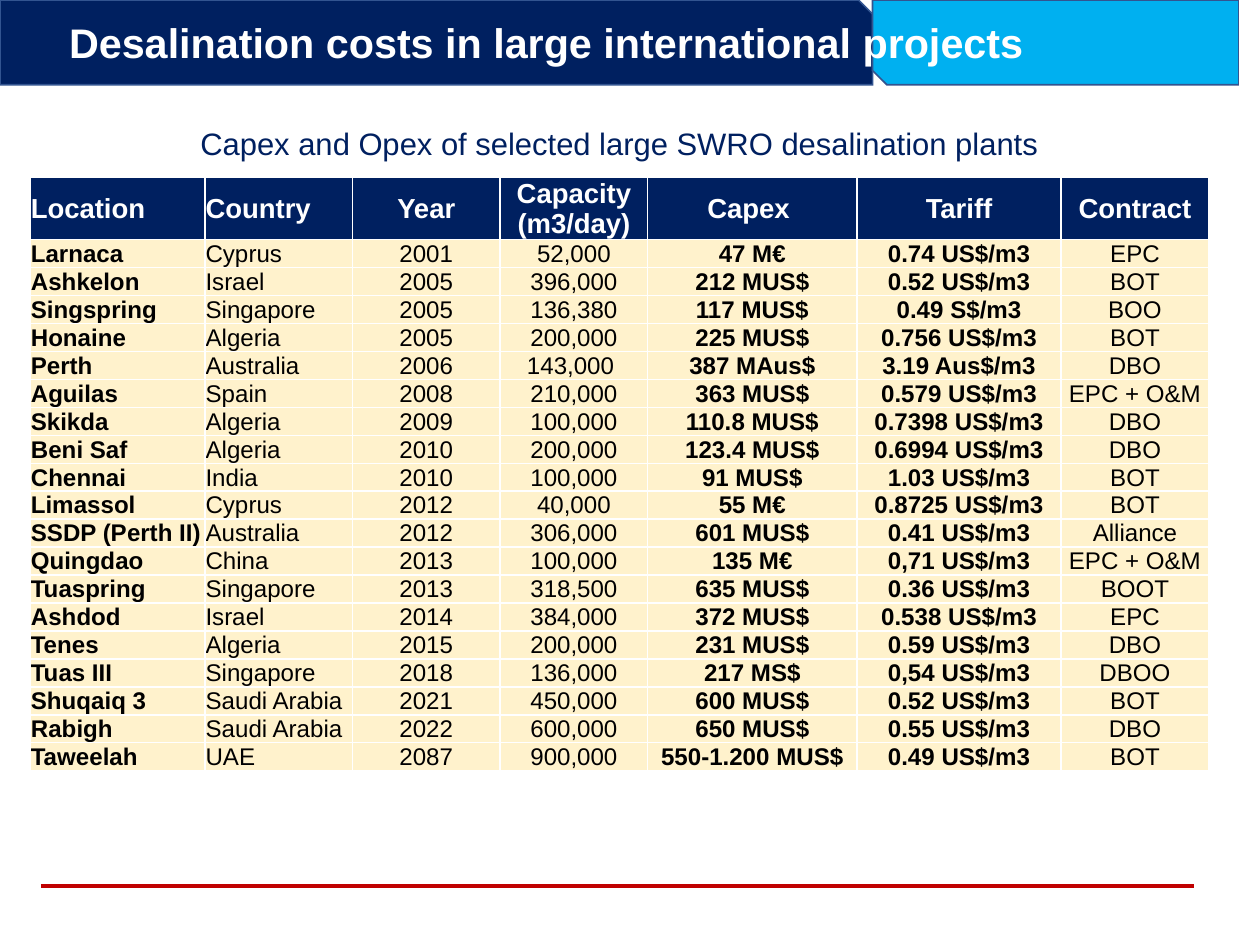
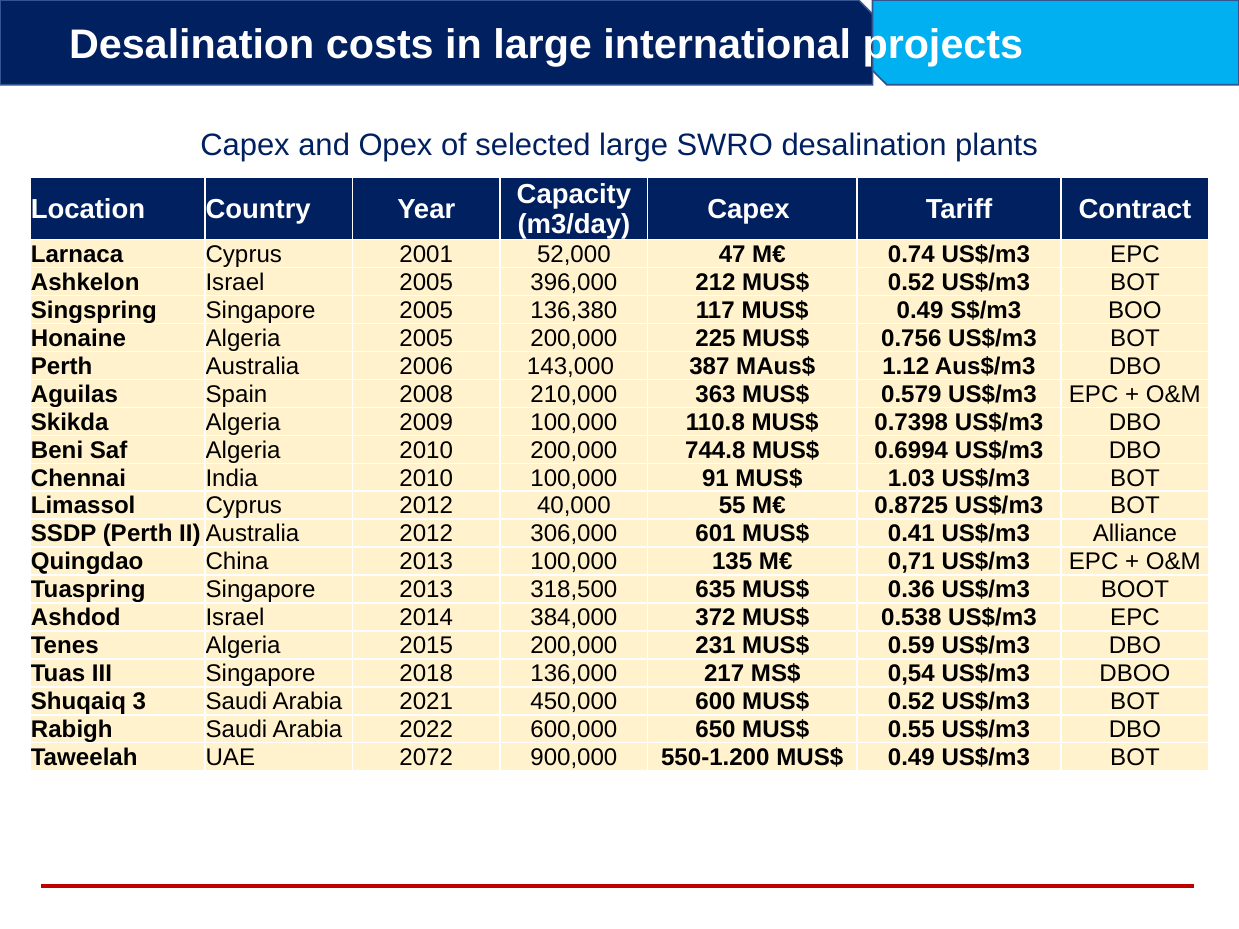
3.19: 3.19 -> 1.12
123.4: 123.4 -> 744.8
2087: 2087 -> 2072
